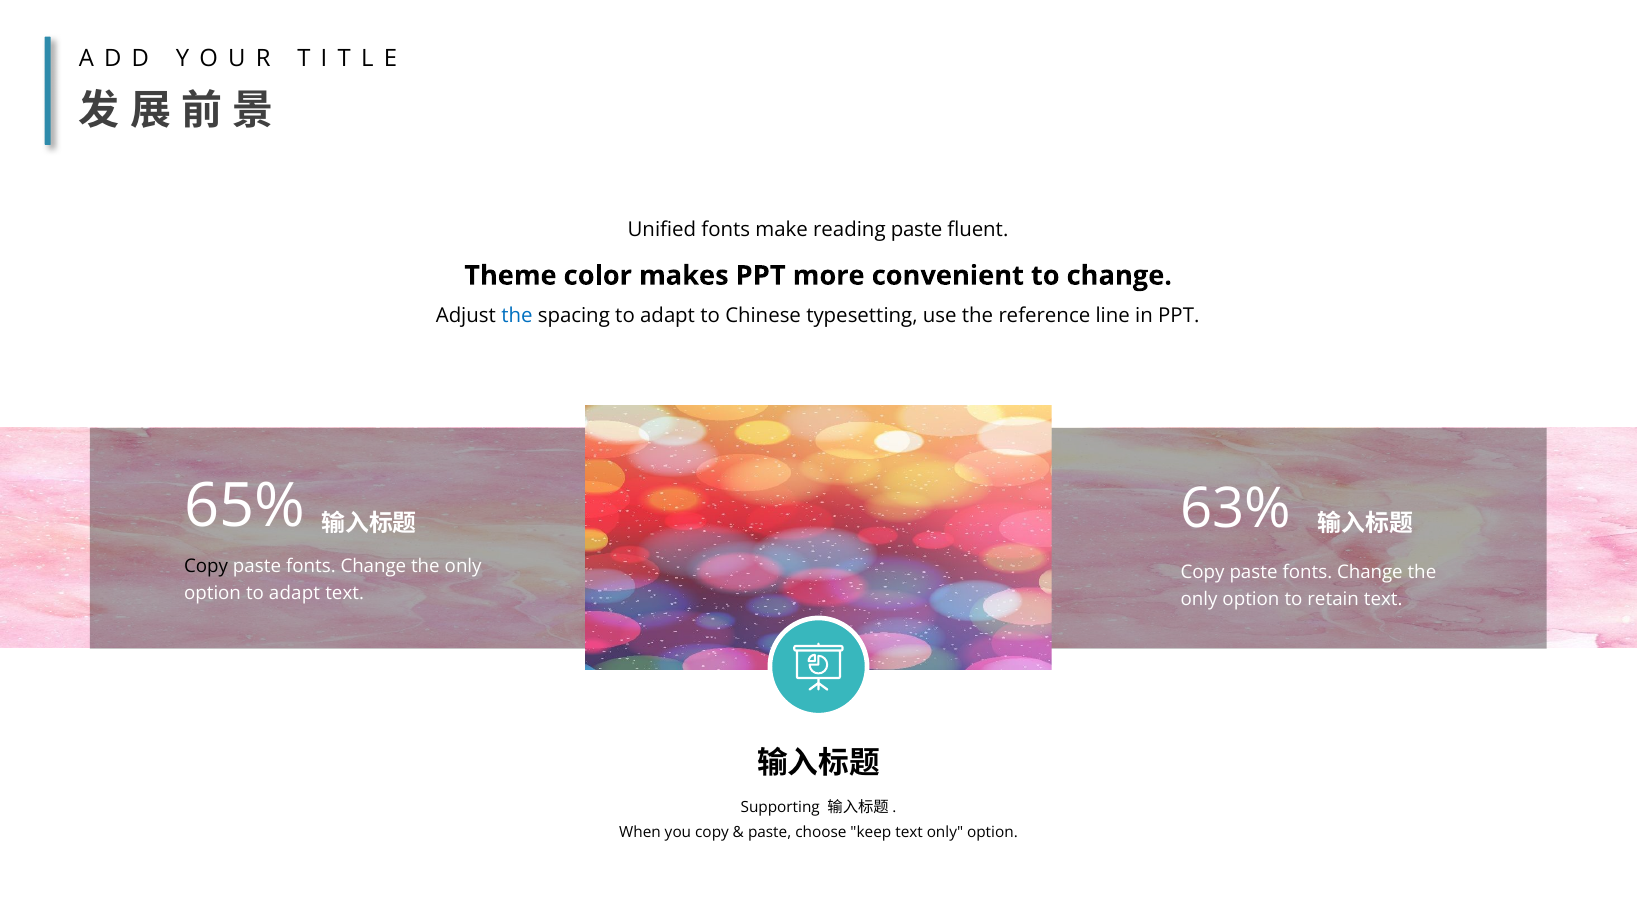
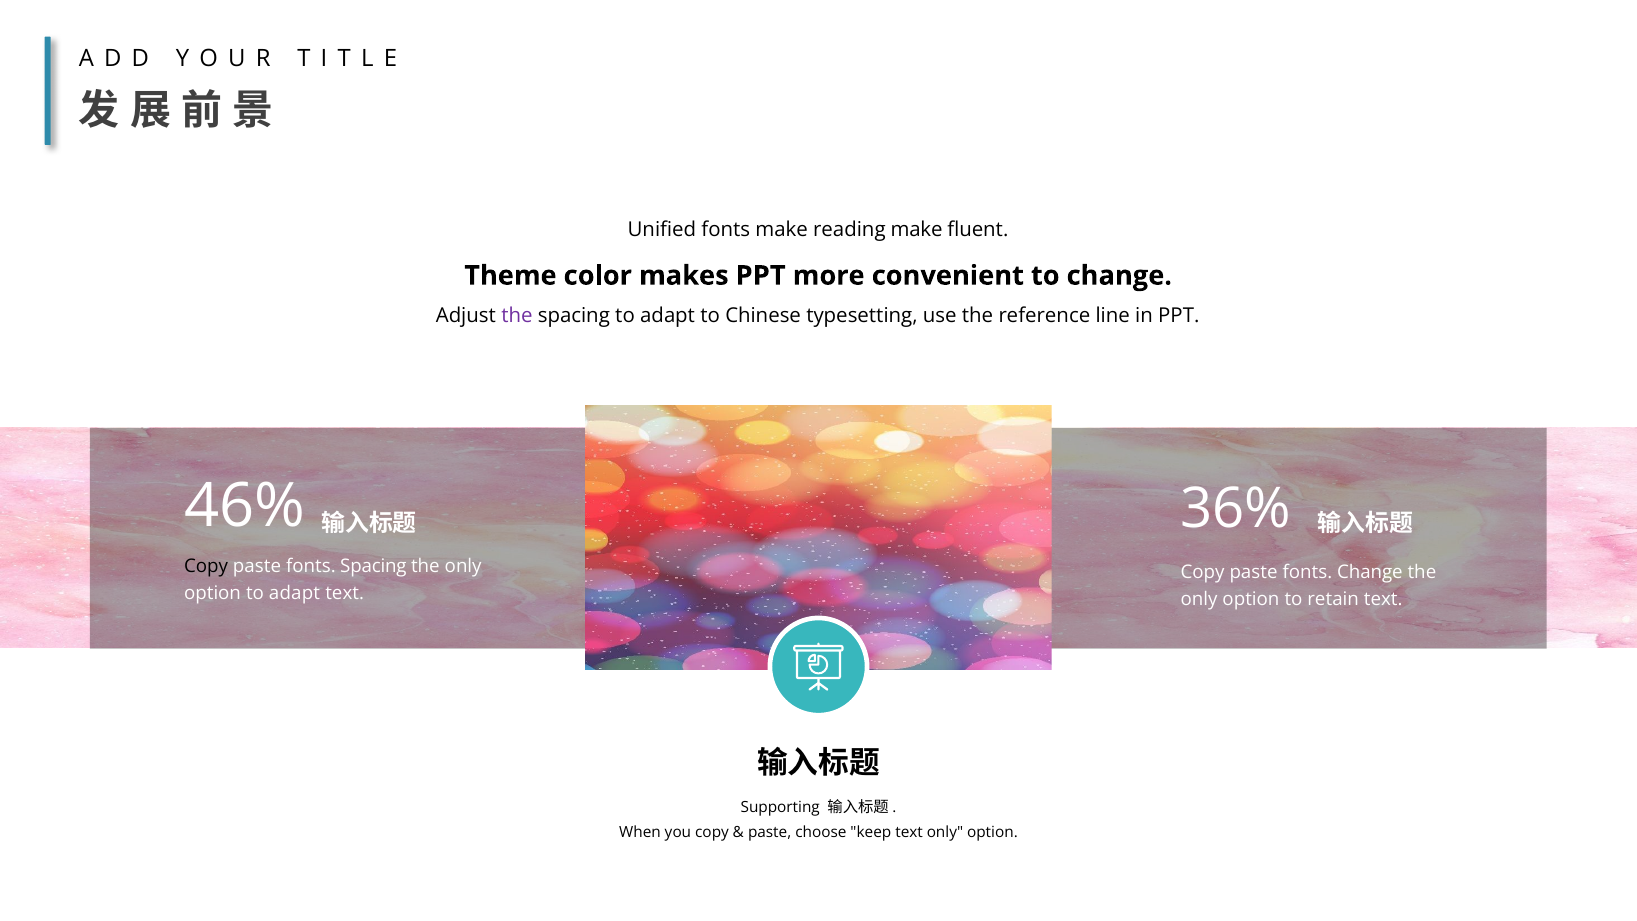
reading paste: paste -> make
the at (517, 316) colour: blue -> purple
65%: 65% -> 46%
63%: 63% -> 36%
Change at (373, 566): Change -> Spacing
